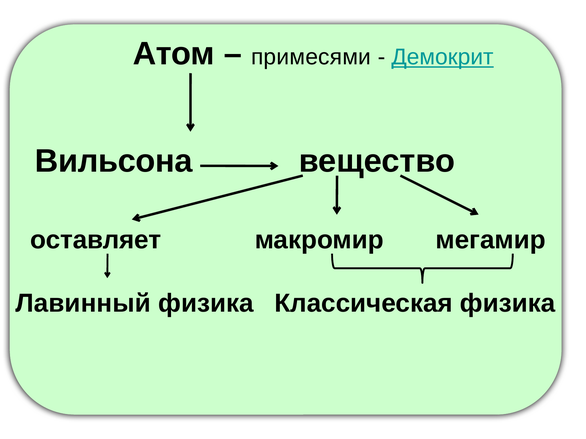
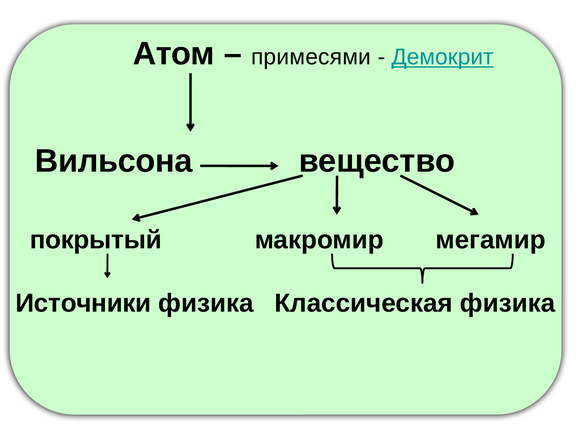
оставляет: оставляет -> покрытый
Лавинный: Лавинный -> Источники
